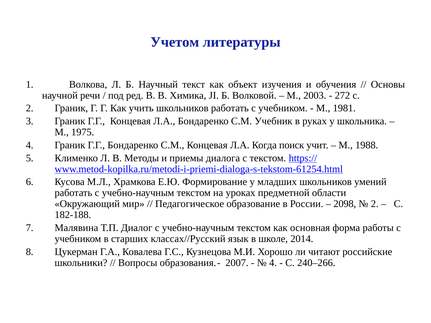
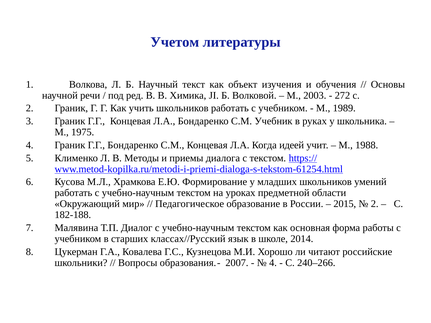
1981: 1981 -> 1989
поиск: поиск -> идеей
2098: 2098 -> 2015
